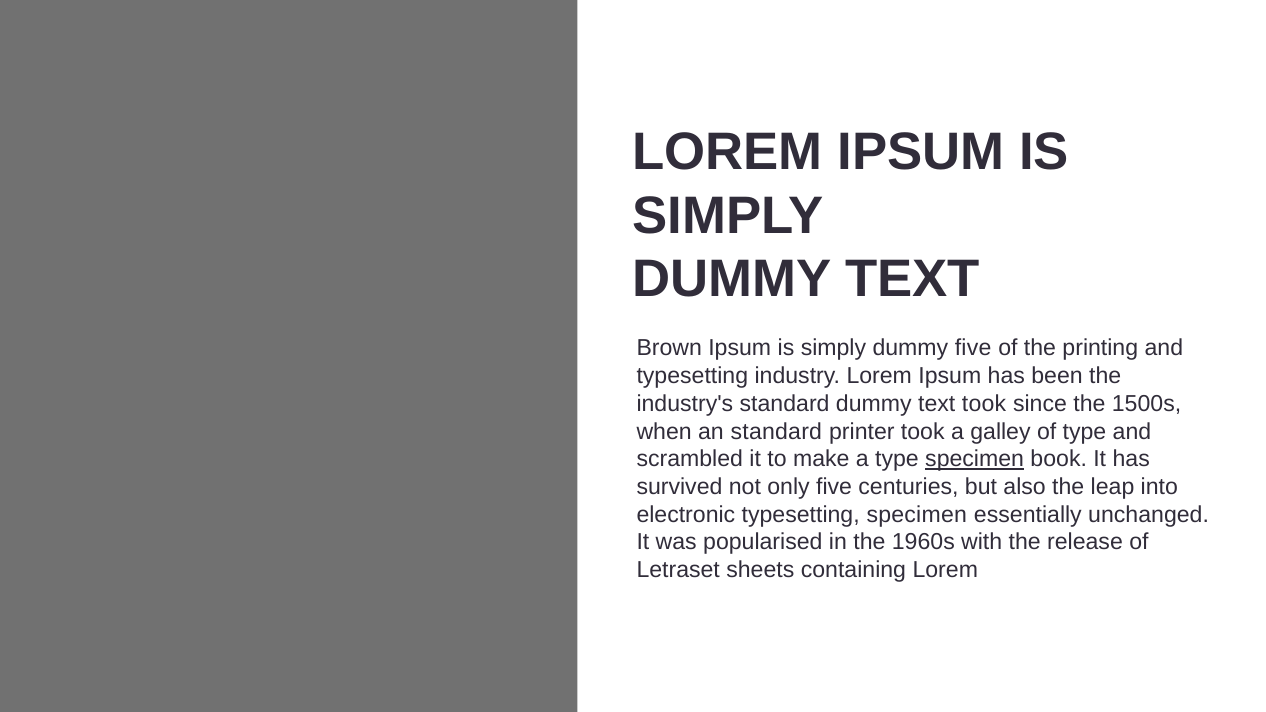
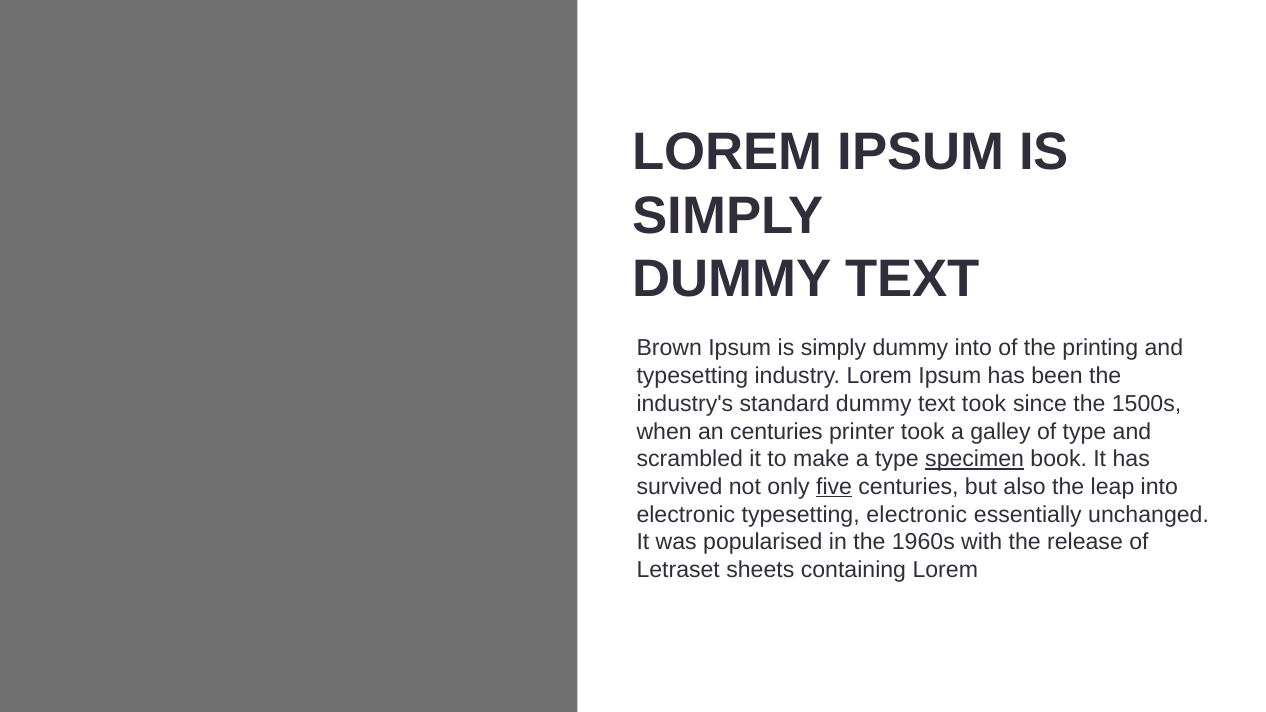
dummy five: five -> into
an standard: standard -> centuries
five at (834, 487) underline: none -> present
typesetting specimen: specimen -> electronic
